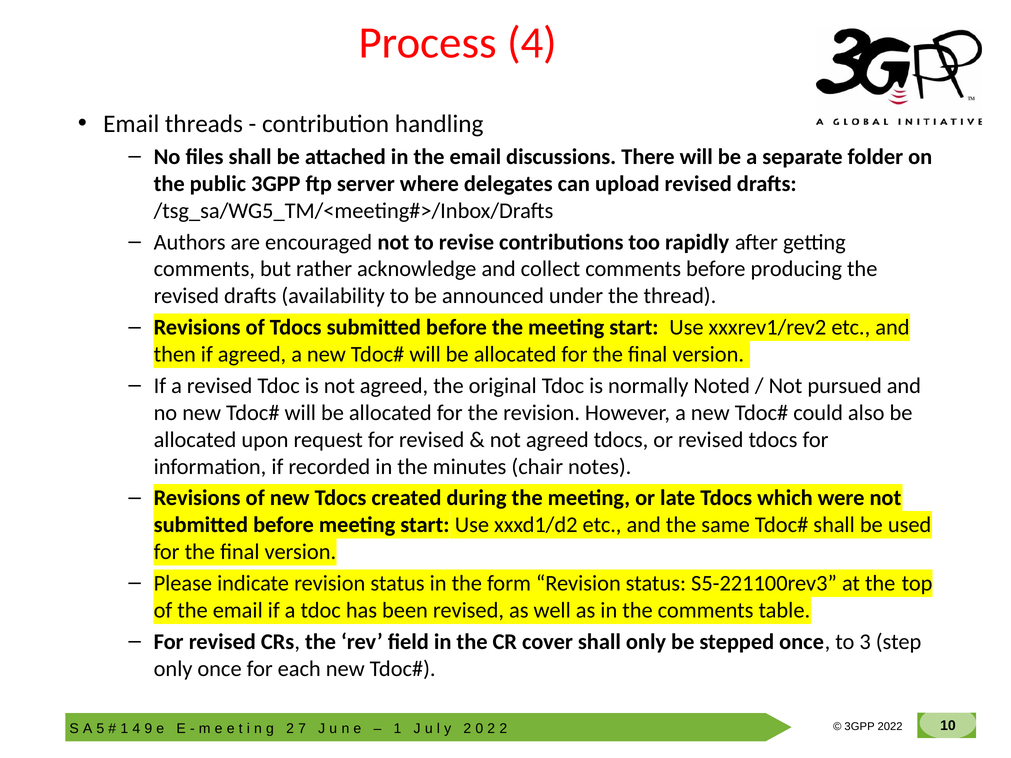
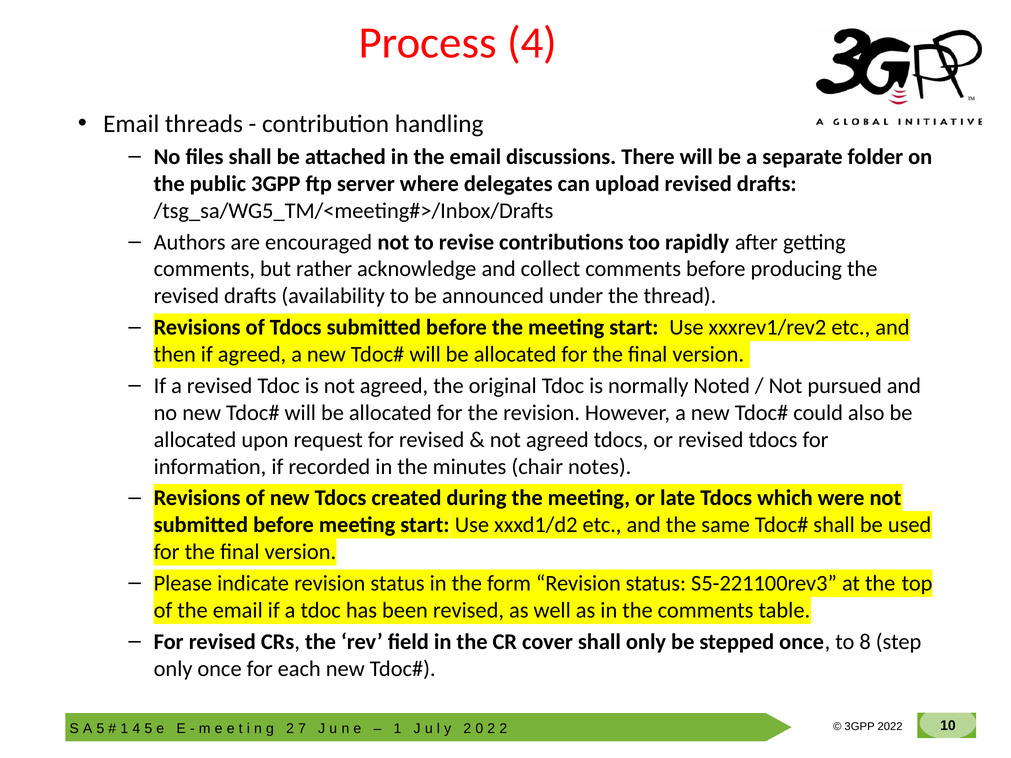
3: 3 -> 8
4 9: 9 -> 5
